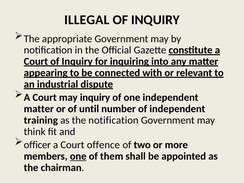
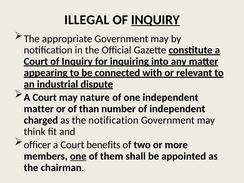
INQUIRY at (155, 20) underline: none -> present
may inquiry: inquiry -> nature
until: until -> than
training: training -> charged
offence: offence -> benefits
